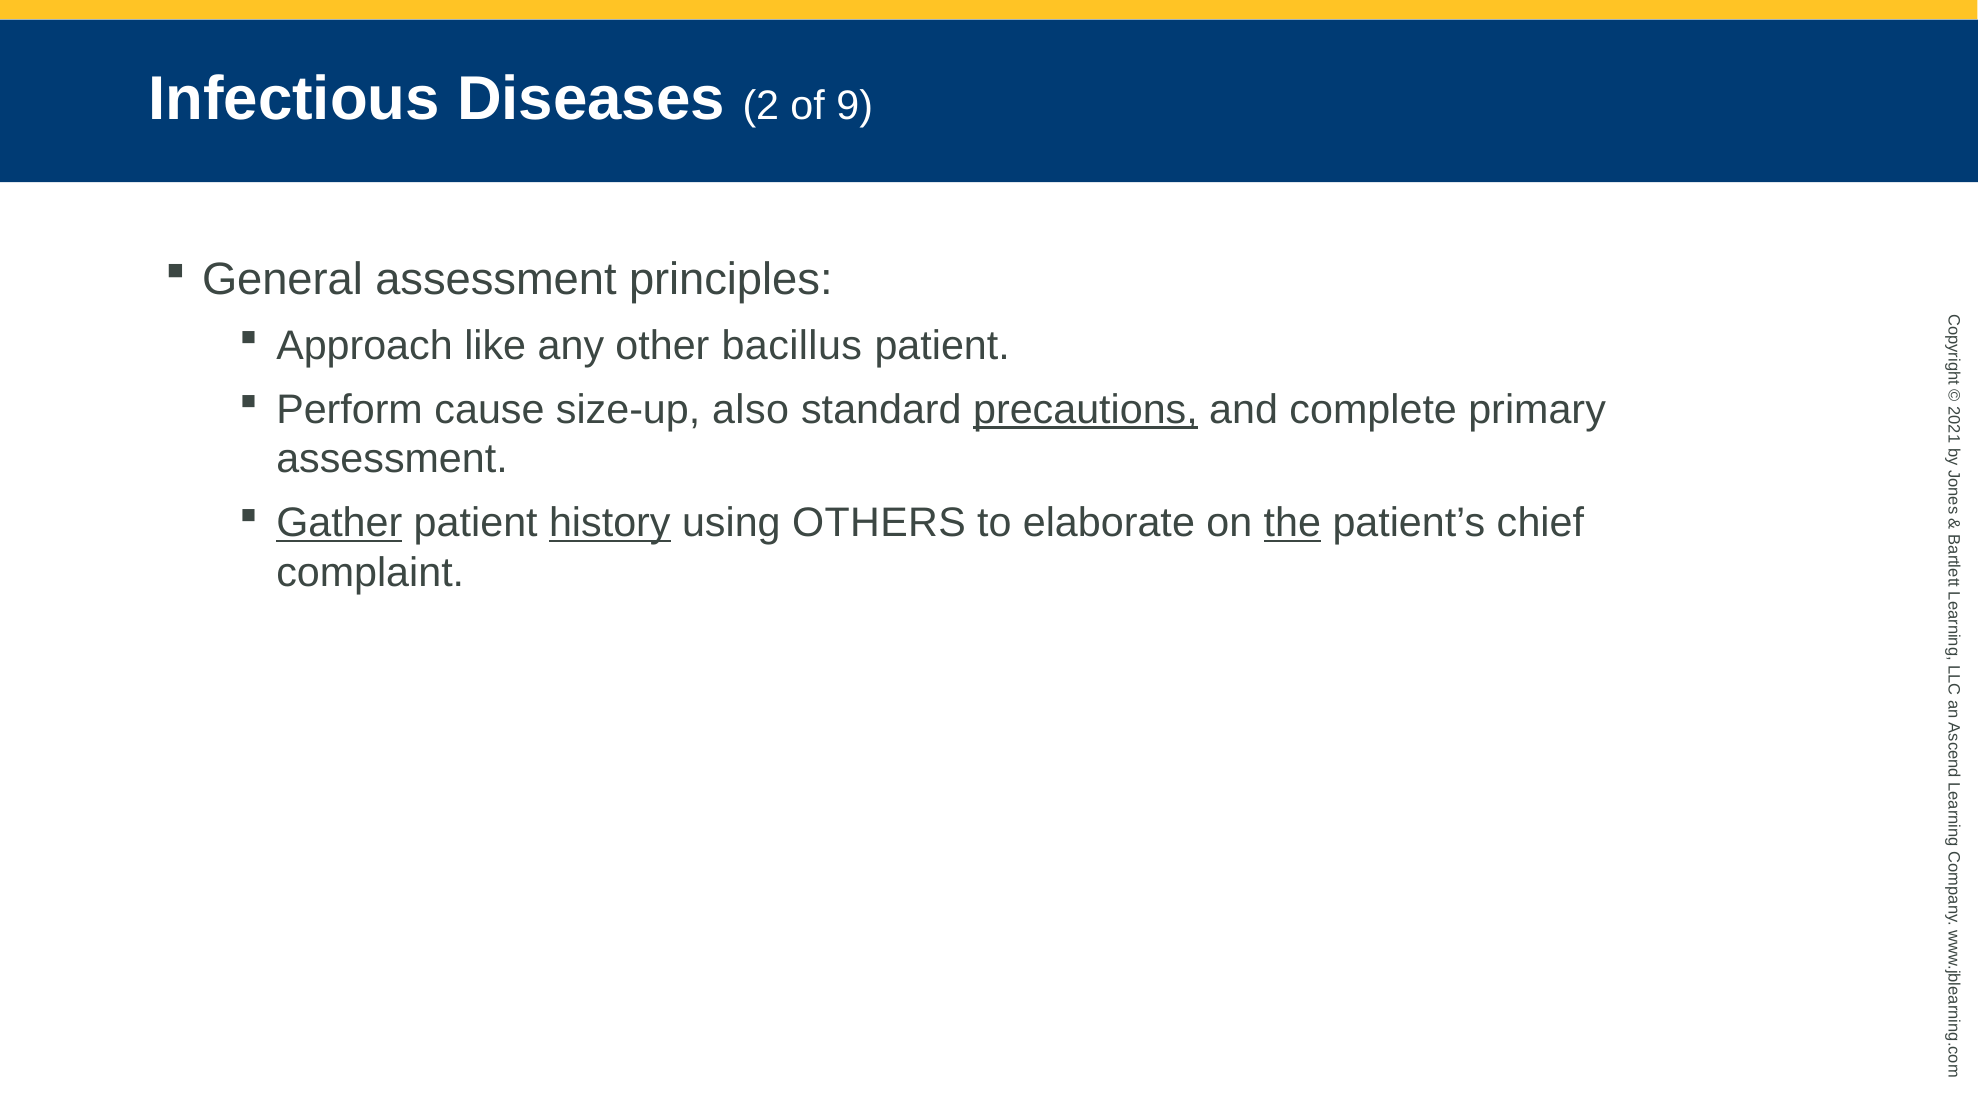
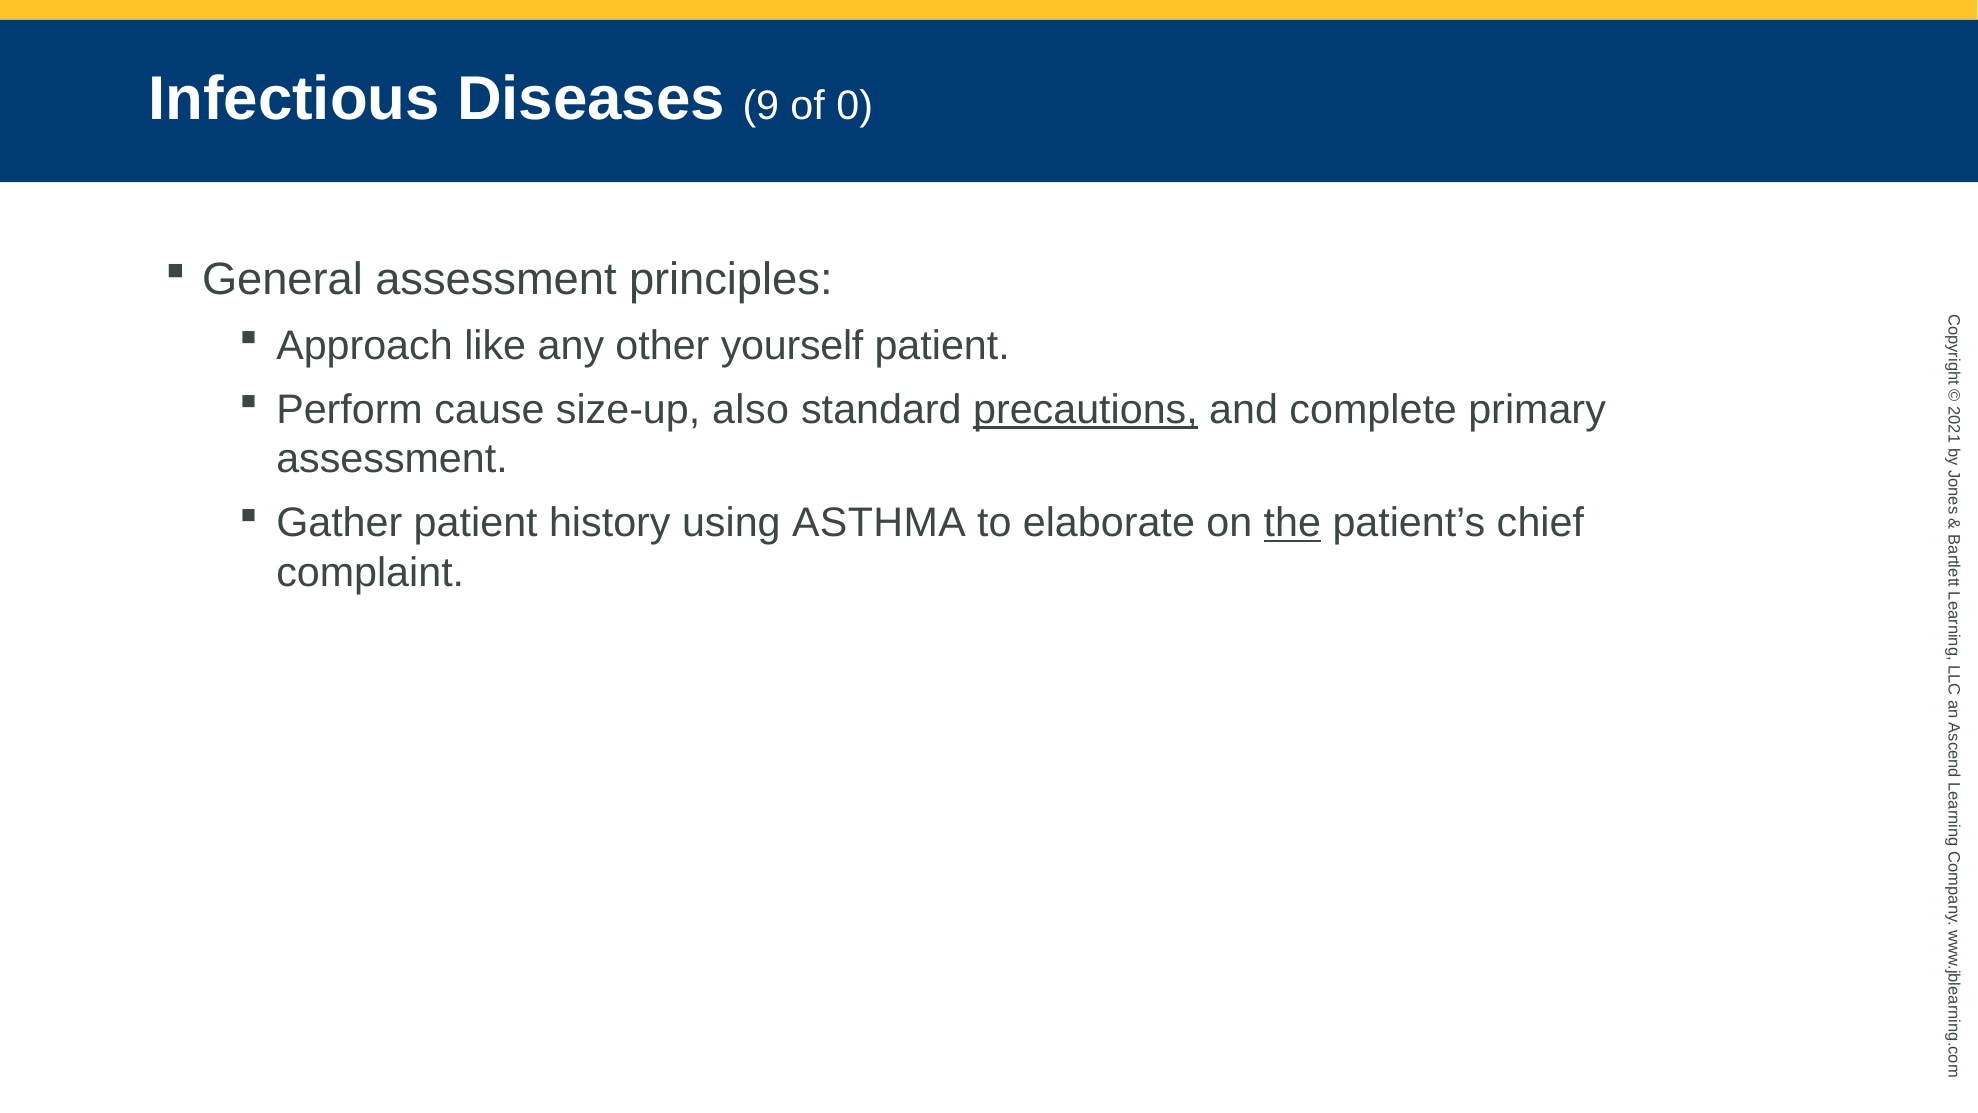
Diseases 2: 2 -> 9
of 9: 9 -> 0
bacillus: bacillus -> yourself
Gather underline: present -> none
history underline: present -> none
OTHERS: OTHERS -> ASTHMA
